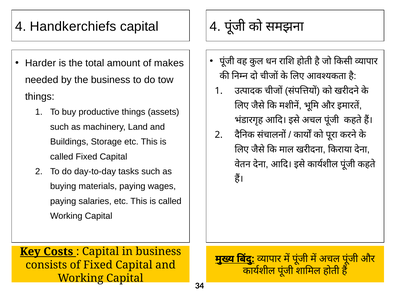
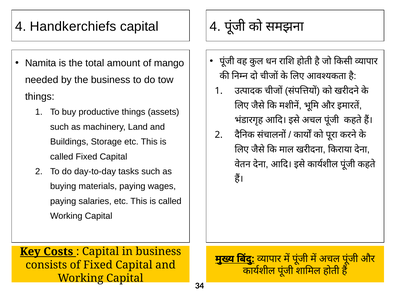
Harder: Harder -> Namita
makes: makes -> mango
